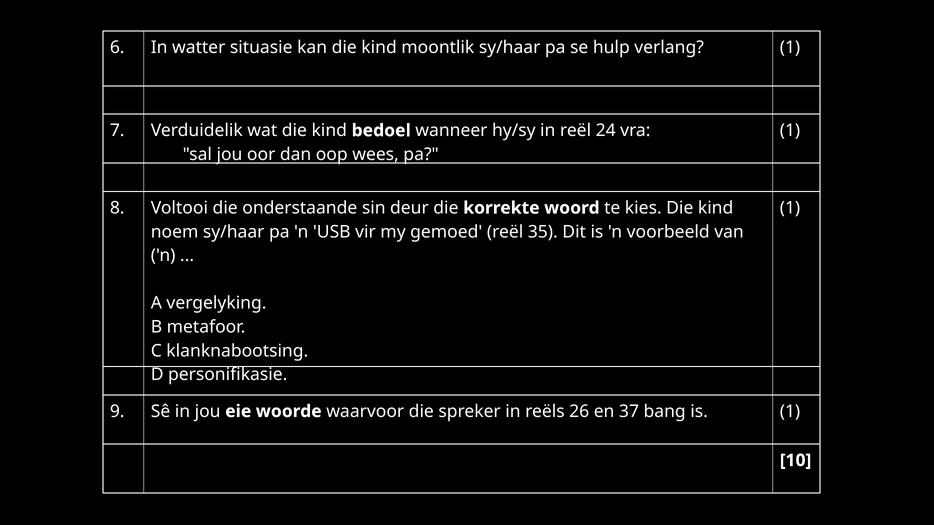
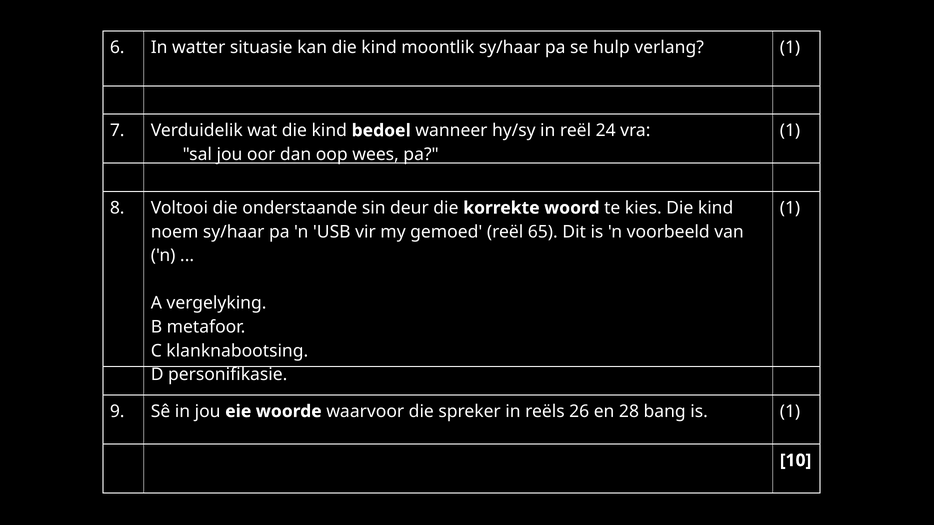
35: 35 -> 65
37: 37 -> 28
